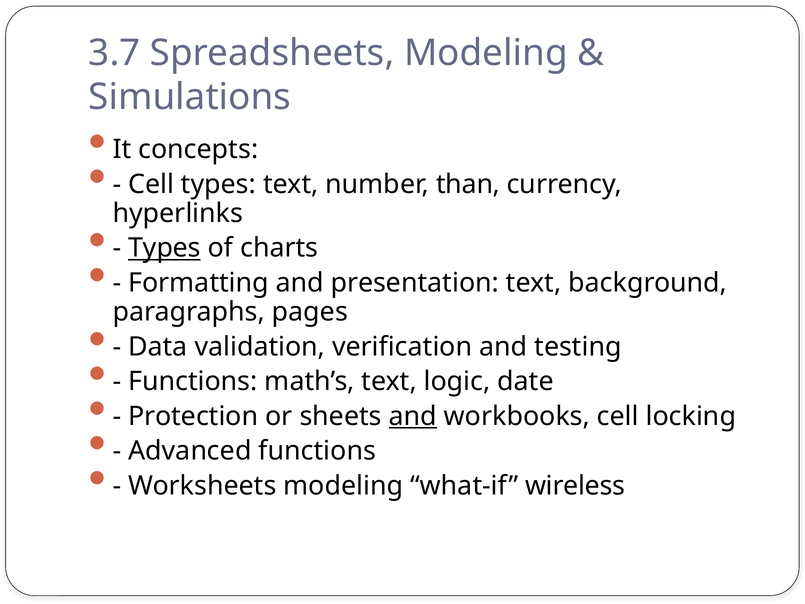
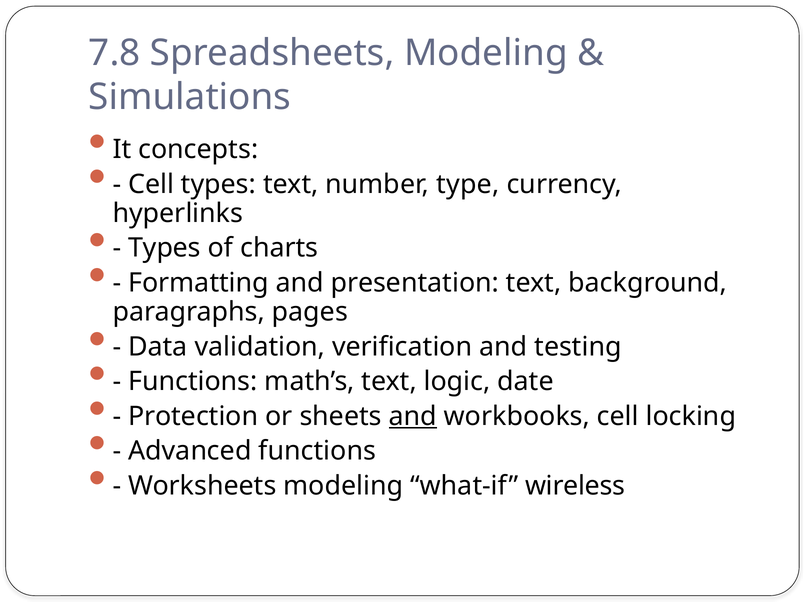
3.7: 3.7 -> 7.8
than: than -> type
Types at (164, 248) underline: present -> none
